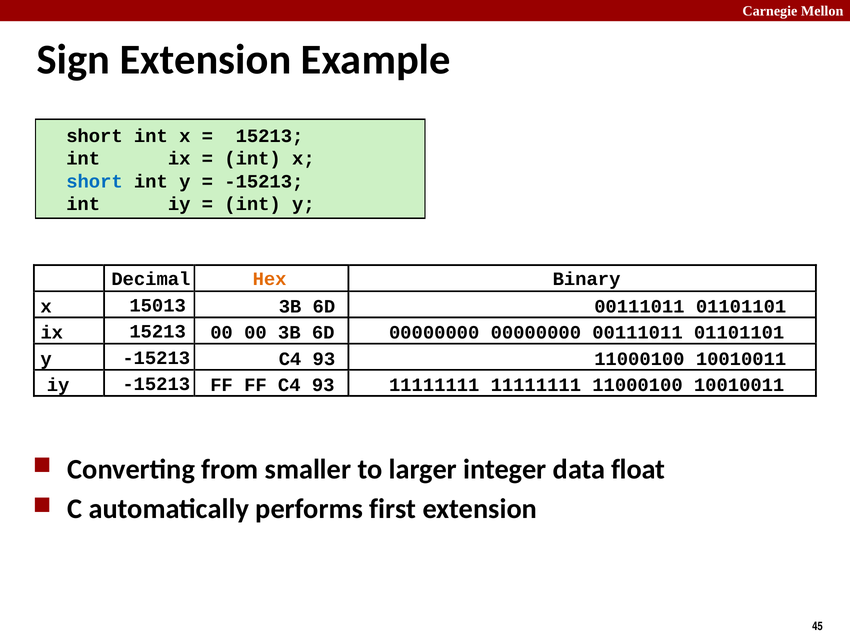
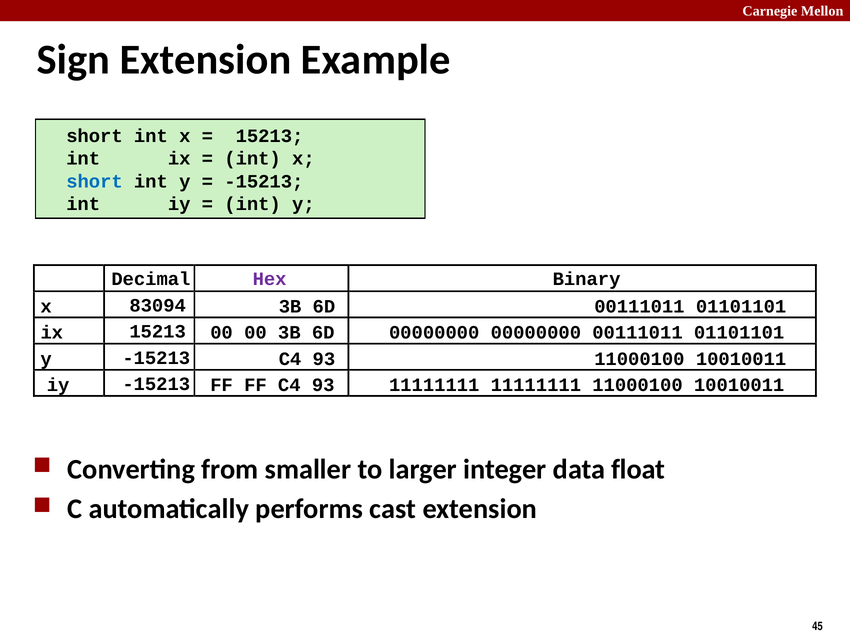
Hex colour: orange -> purple
15013: 15013 -> 83094
first: first -> cast
